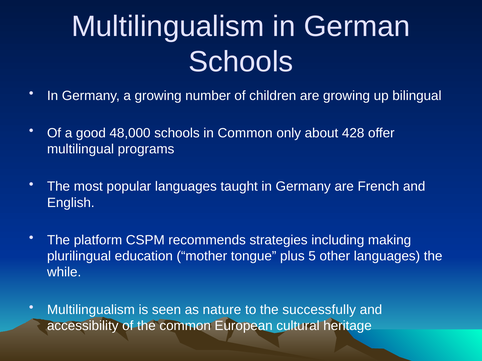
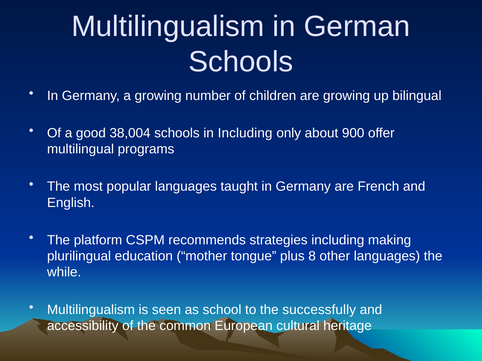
48,000: 48,000 -> 38,004
in Common: Common -> Including
428: 428 -> 900
5: 5 -> 8
nature: nature -> school
